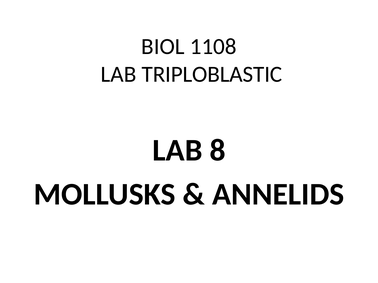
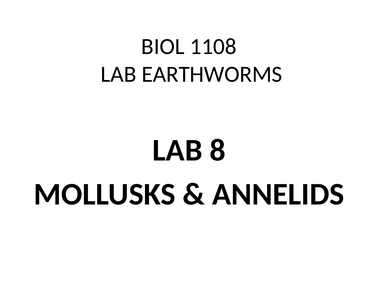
TRIPLOBLASTIC: TRIPLOBLASTIC -> EARTHWORMS
